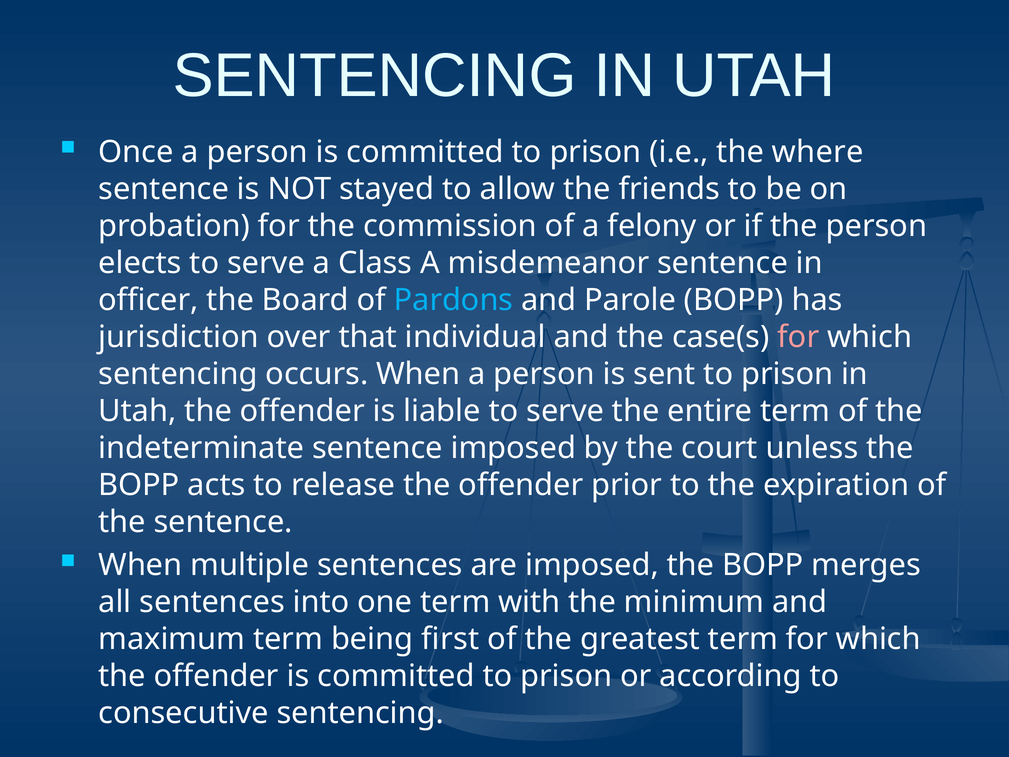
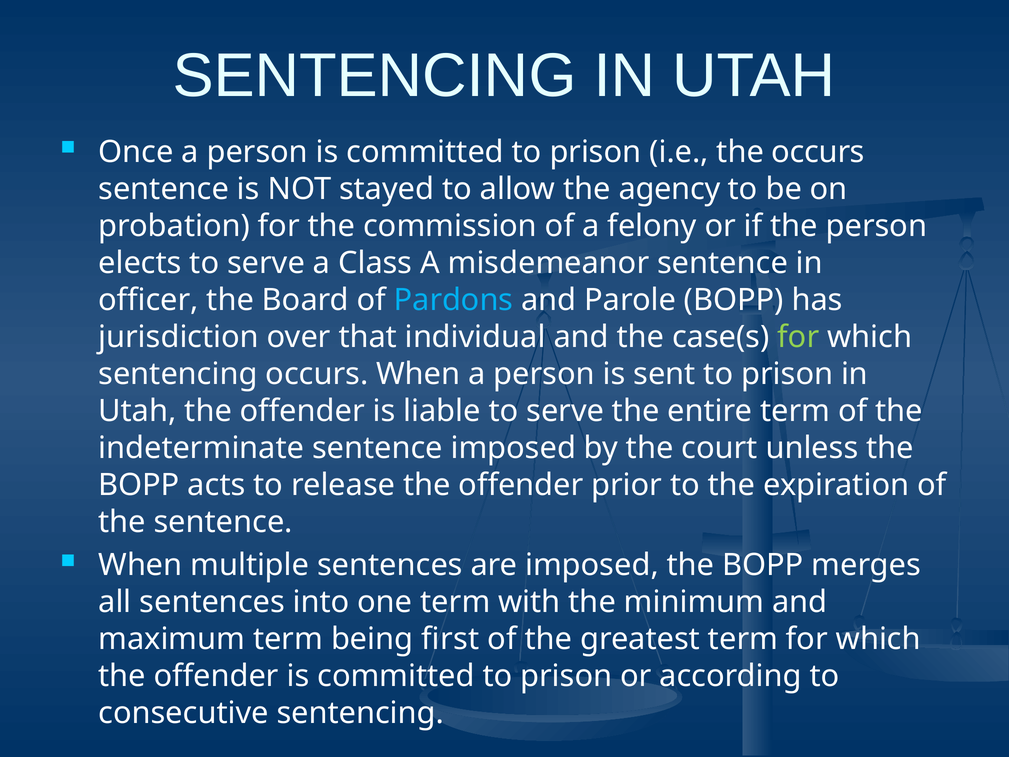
the where: where -> occurs
friends: friends -> agency
for at (798, 337) colour: pink -> light green
